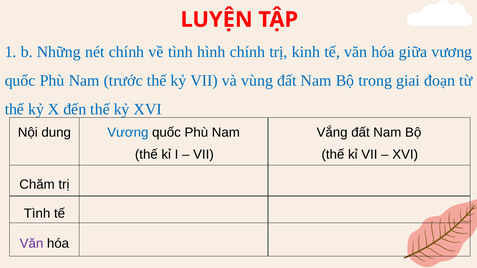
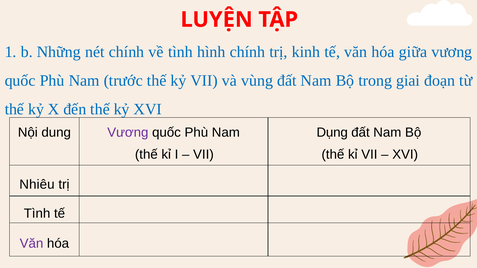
Vương at (128, 133) colour: blue -> purple
Vắng: Vắng -> Dụng
Chăm: Chăm -> Nhiêu
